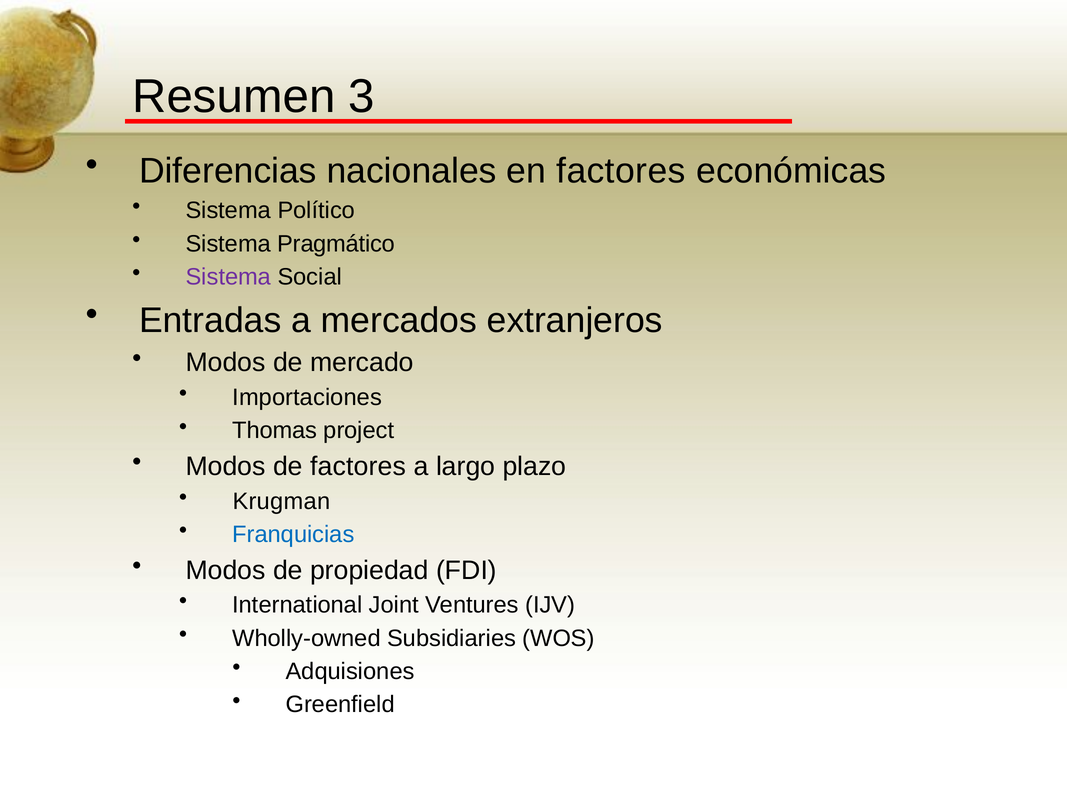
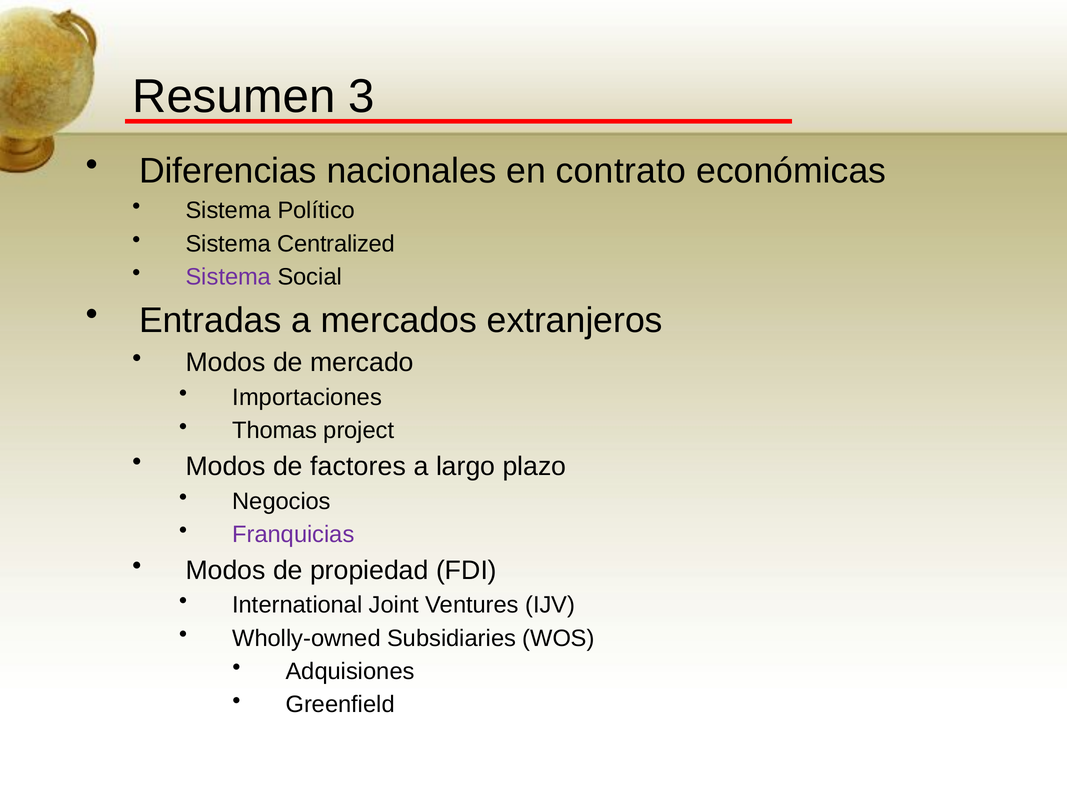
en factores: factores -> contrato
Pragmático: Pragmático -> Centralized
Krugman: Krugman -> Negocios
Franquicias colour: blue -> purple
